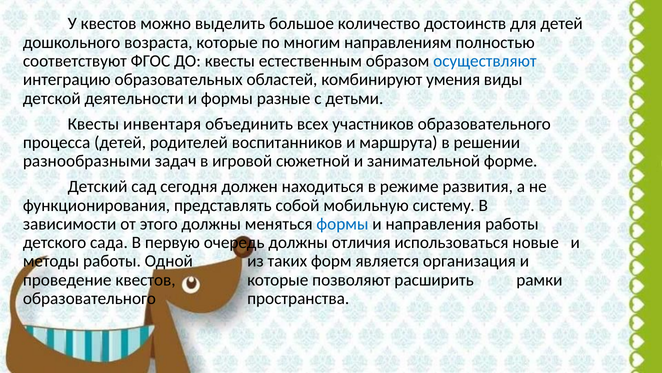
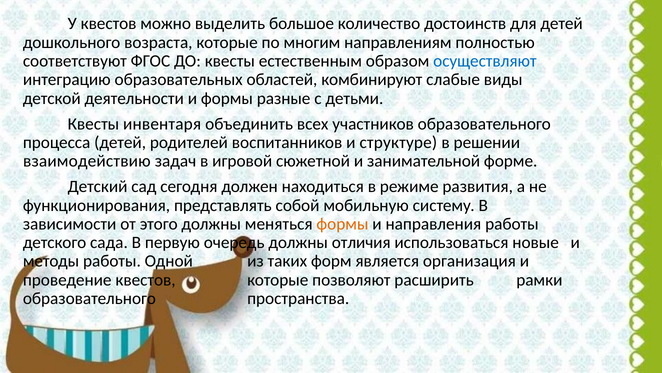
умения: умения -> слабые
маршрута: маршрута -> структуре
разнообразными: разнообразными -> взаимодействию
формы at (342, 224) colour: blue -> orange
